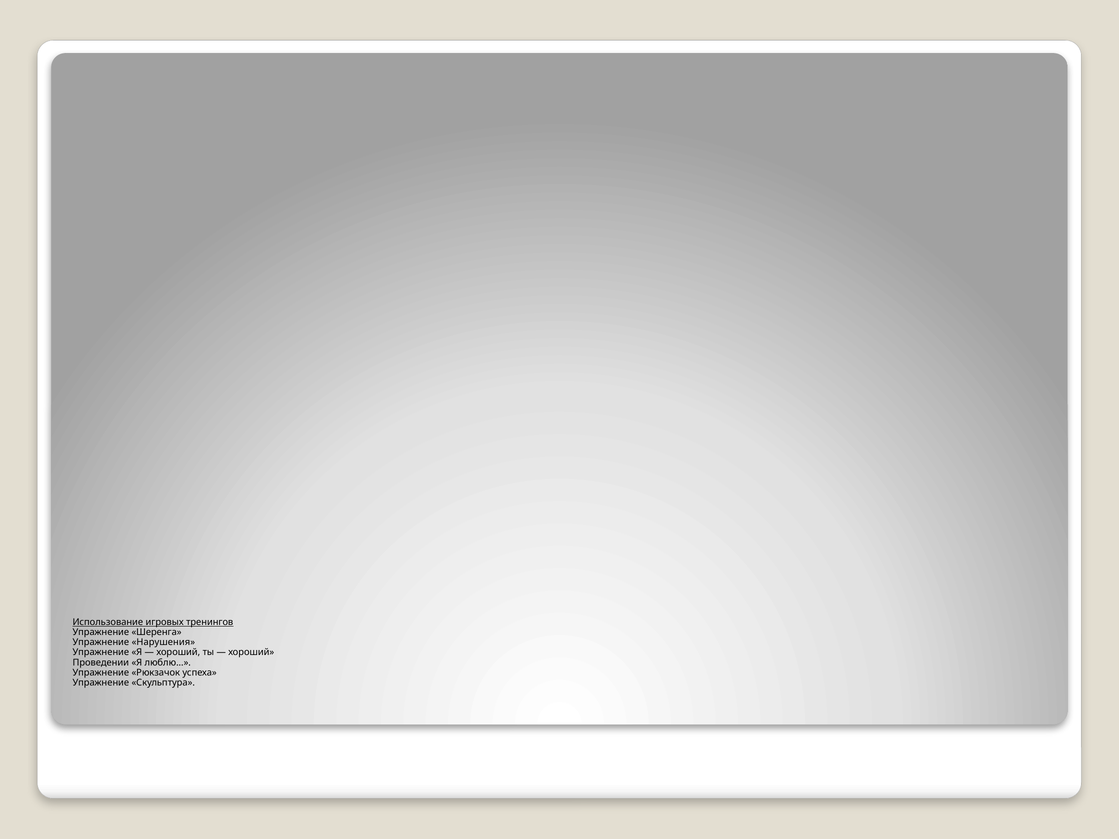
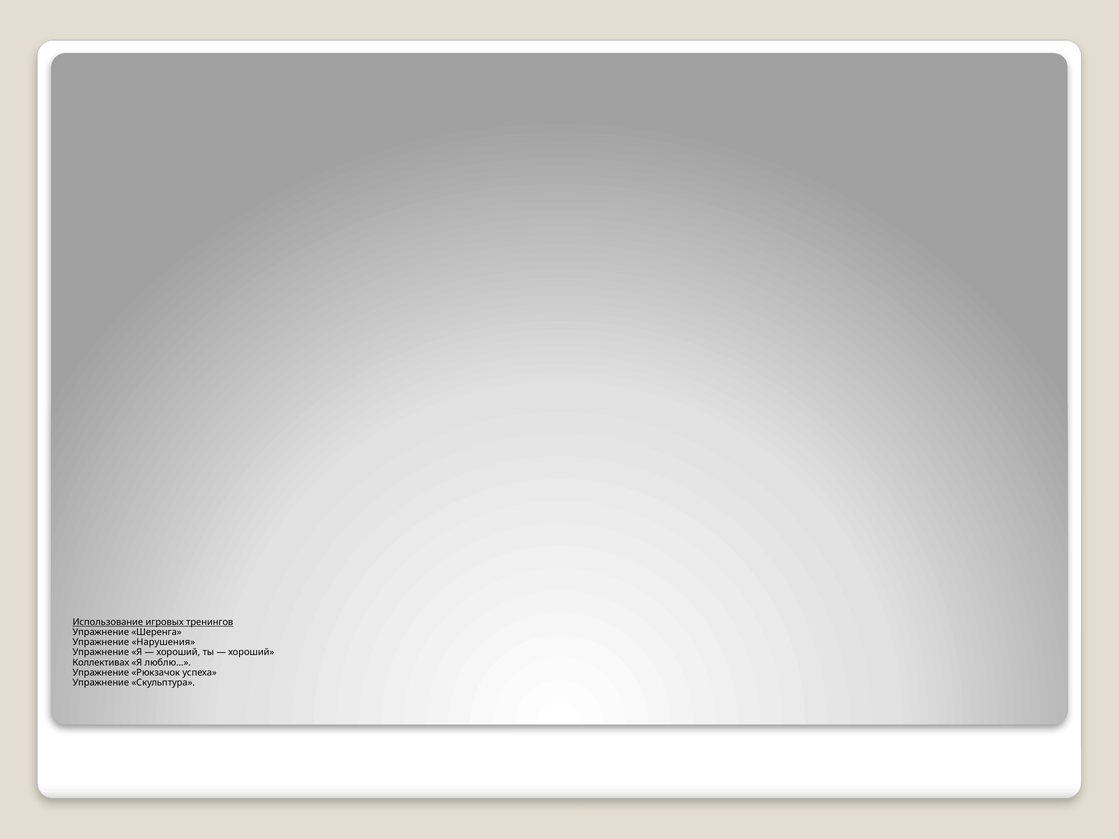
Проведении: Проведении -> Коллективах
